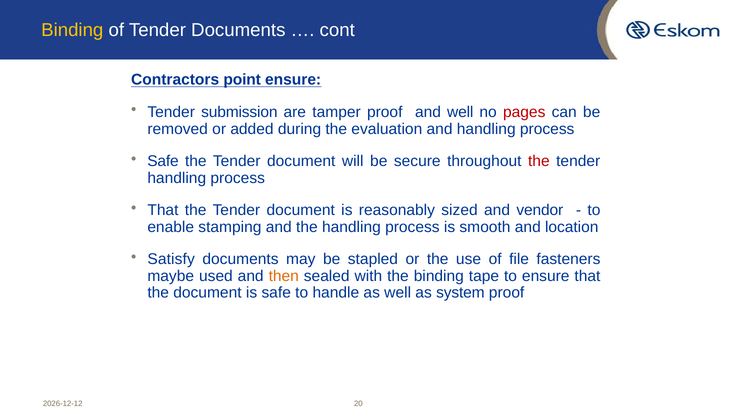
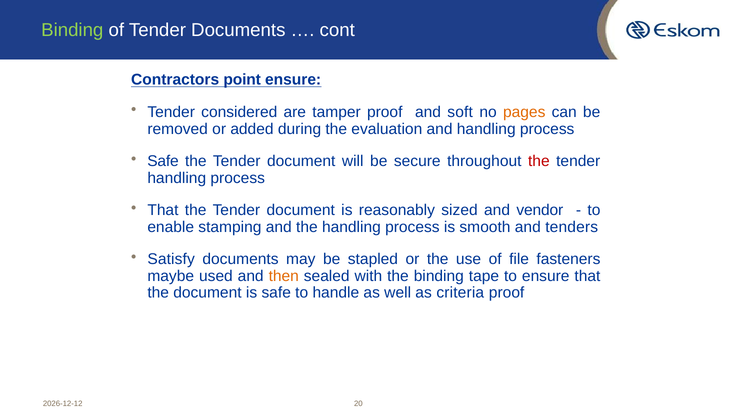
Binding at (72, 30) colour: yellow -> light green
submission: submission -> considered
and well: well -> soft
pages colour: red -> orange
location: location -> tenders
system: system -> criteria
